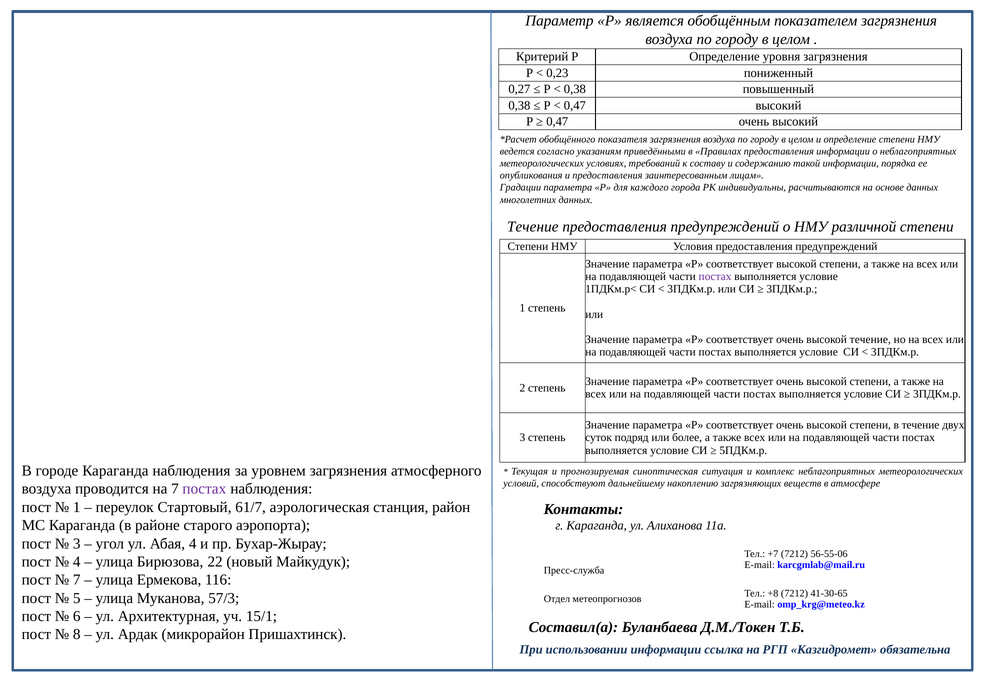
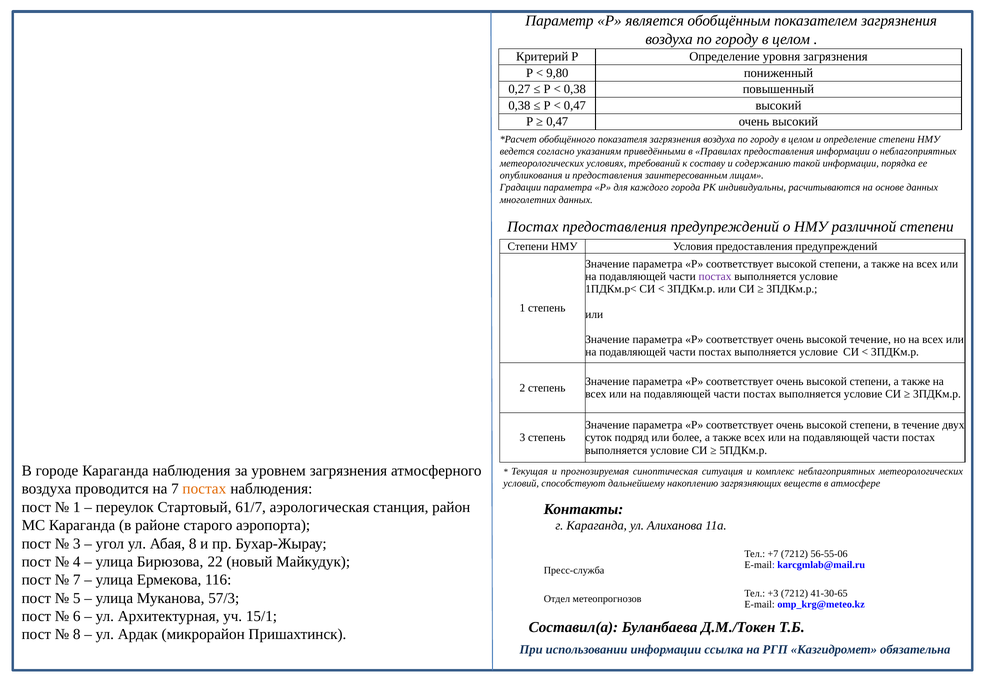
0,23: 0,23 -> 9,80
Течение at (533, 227): Течение -> Постах
постах at (204, 489) colour: purple -> orange
Абая 4: 4 -> 8
+8: +8 -> +3
